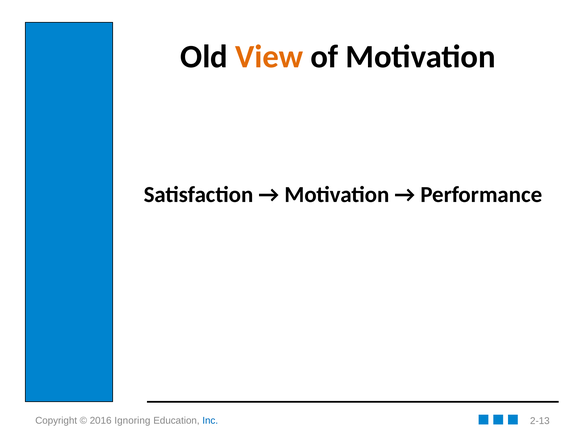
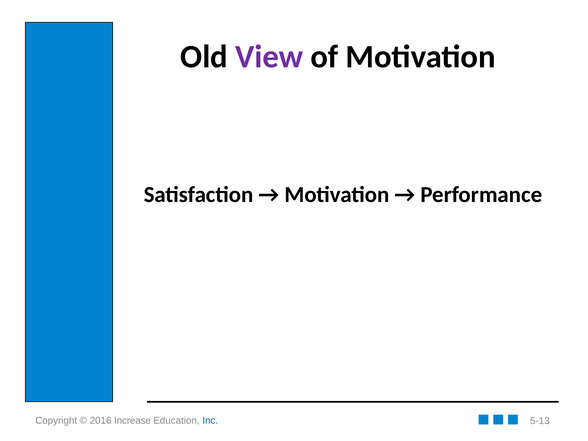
View colour: orange -> purple
Ignoring: Ignoring -> Increase
2-13: 2-13 -> 5-13
